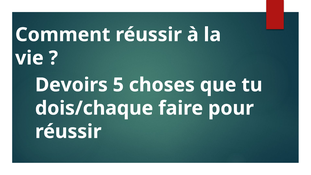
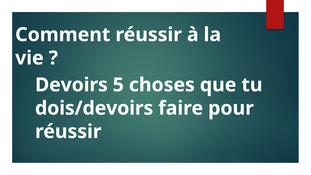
dois/chaque: dois/chaque -> dois/devoirs
